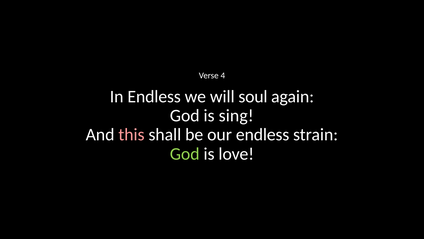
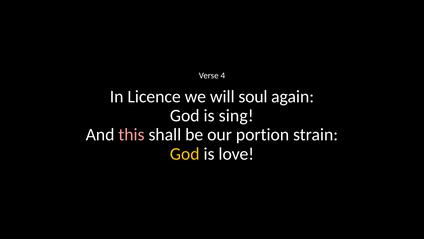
In Endless: Endless -> Licence
our endless: endless -> portion
God at (185, 154) colour: light green -> yellow
